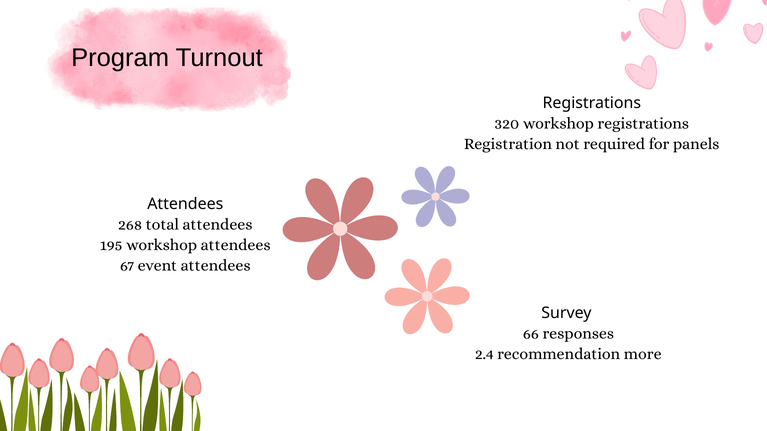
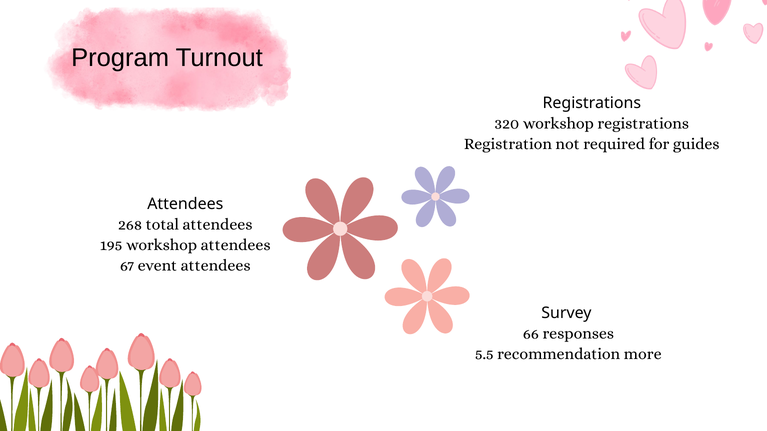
panels: panels -> guides
2.4: 2.4 -> 5.5
